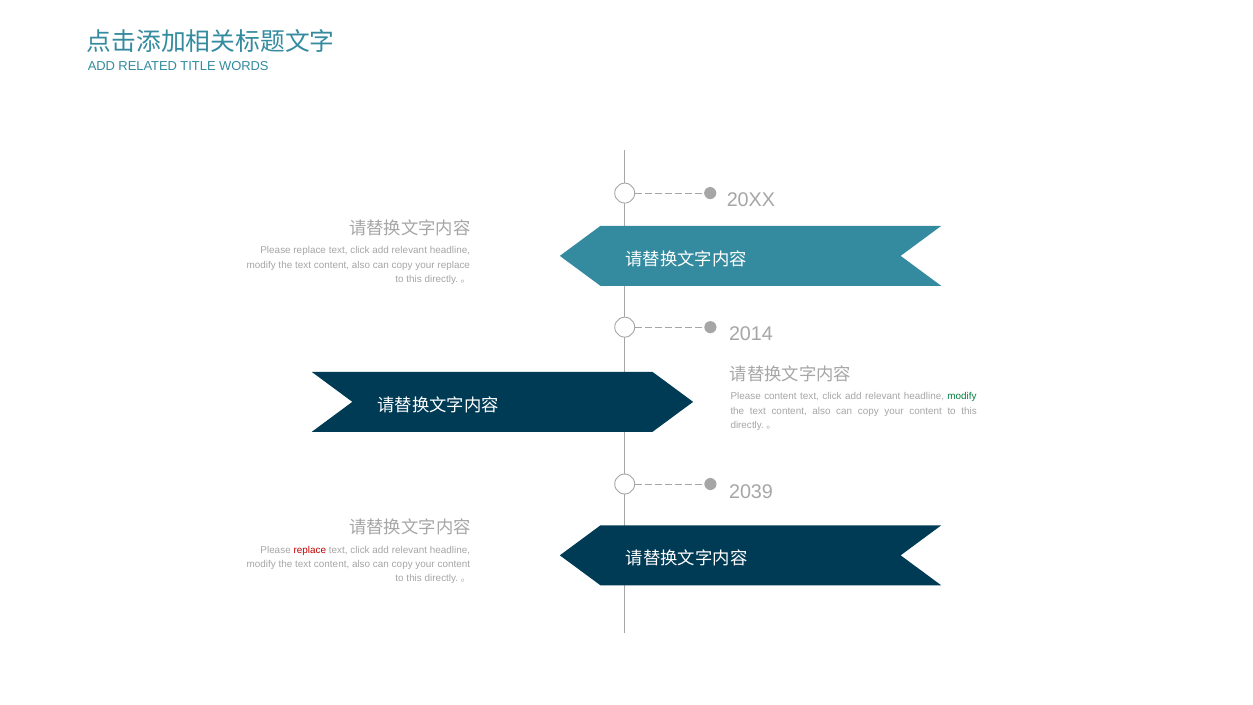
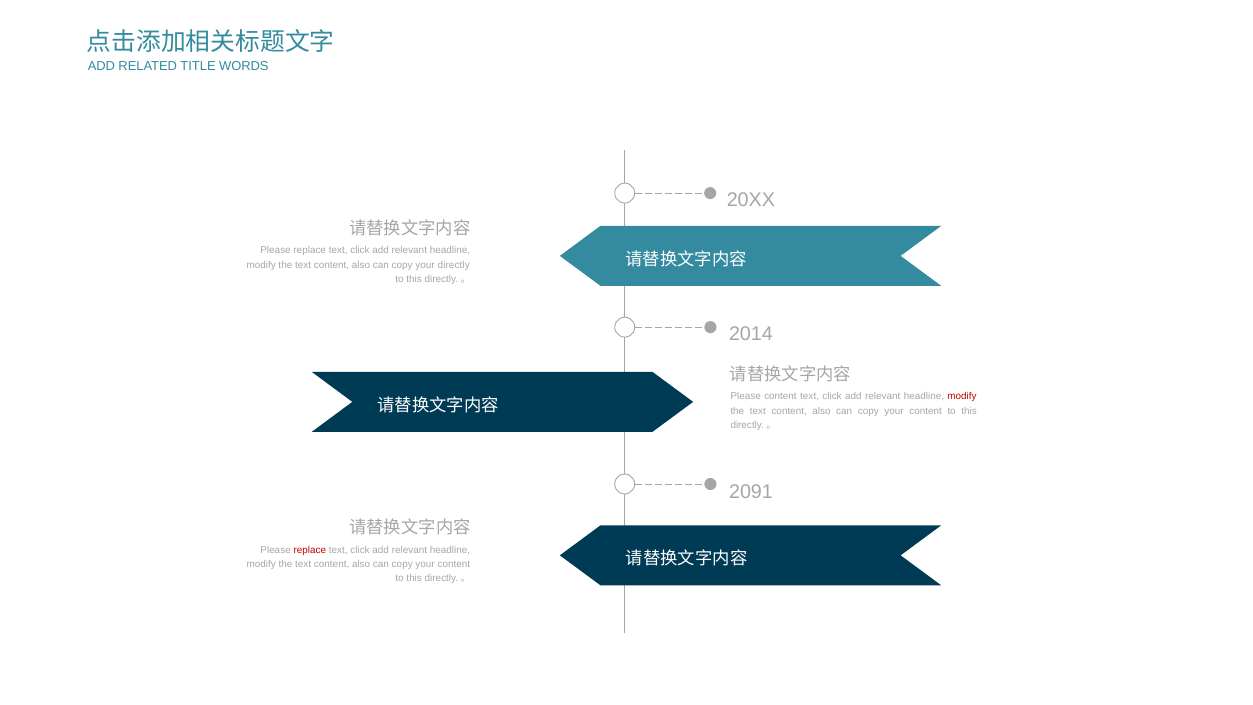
your replace: replace -> directly
modify at (962, 397) colour: green -> red
2039: 2039 -> 2091
